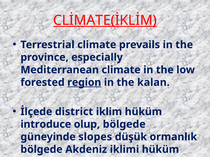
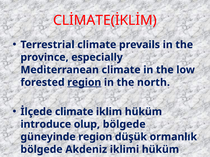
CLİMATE(İKLİM underline: present -> none
kalan: kalan -> north
İlçede district: district -> climate
güneyinde slopes: slopes -> region
